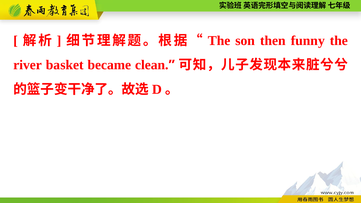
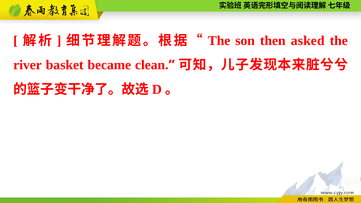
funny: funny -> asked
